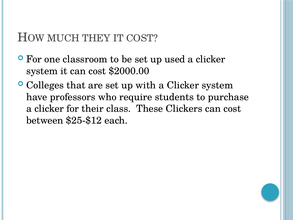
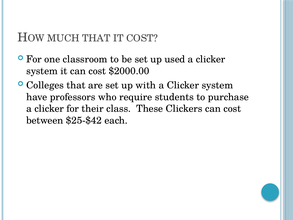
MUCH THEY: THEY -> THAT
$25-$12: $25-$12 -> $25-$42
